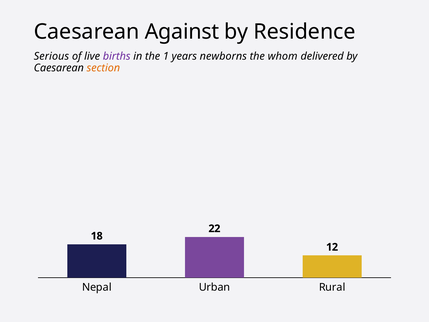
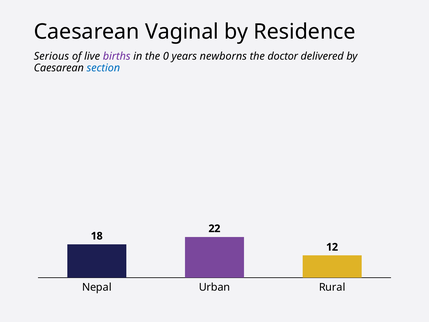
Against: Against -> Vaginal
1: 1 -> 0
whom: whom -> doctor
section colour: orange -> blue
